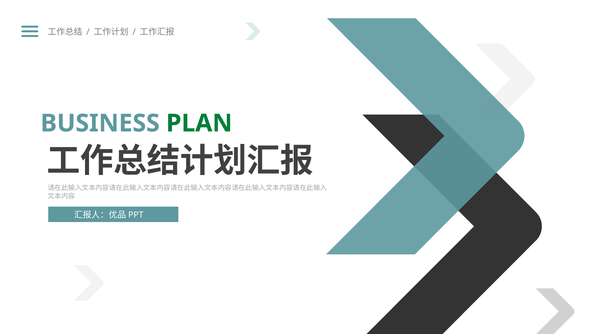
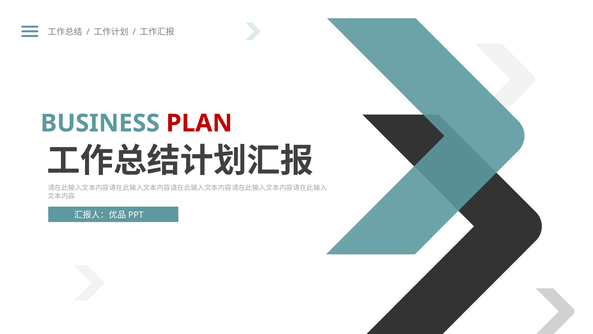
PLAN colour: green -> red
